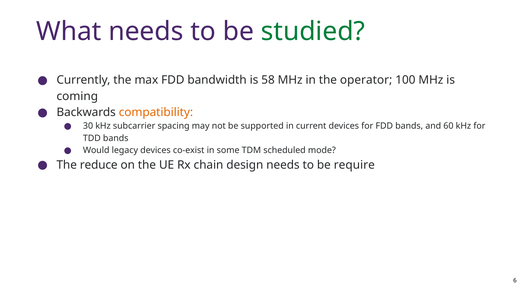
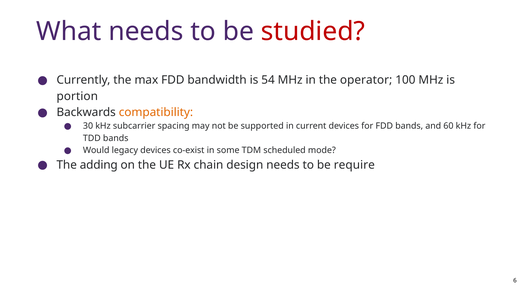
studied colour: green -> red
58: 58 -> 54
coming: coming -> portion
reduce: reduce -> adding
